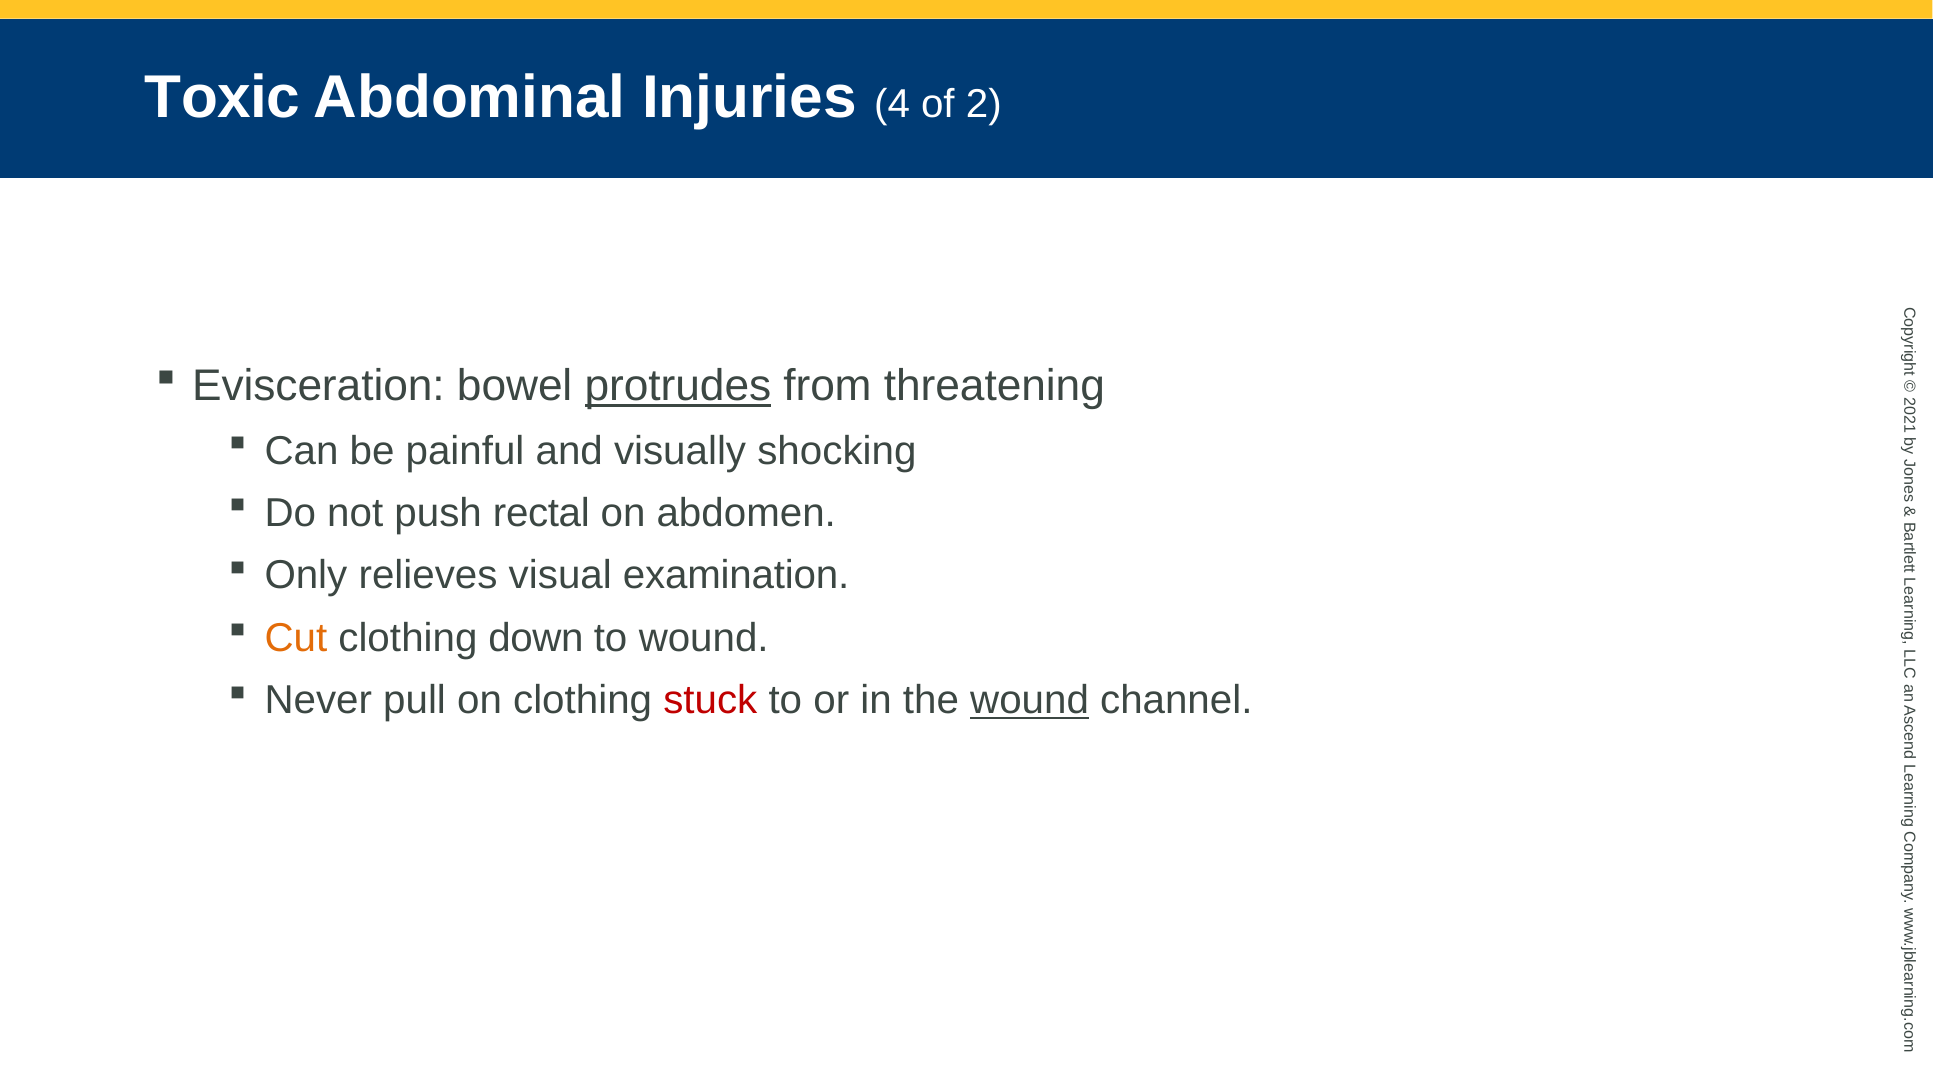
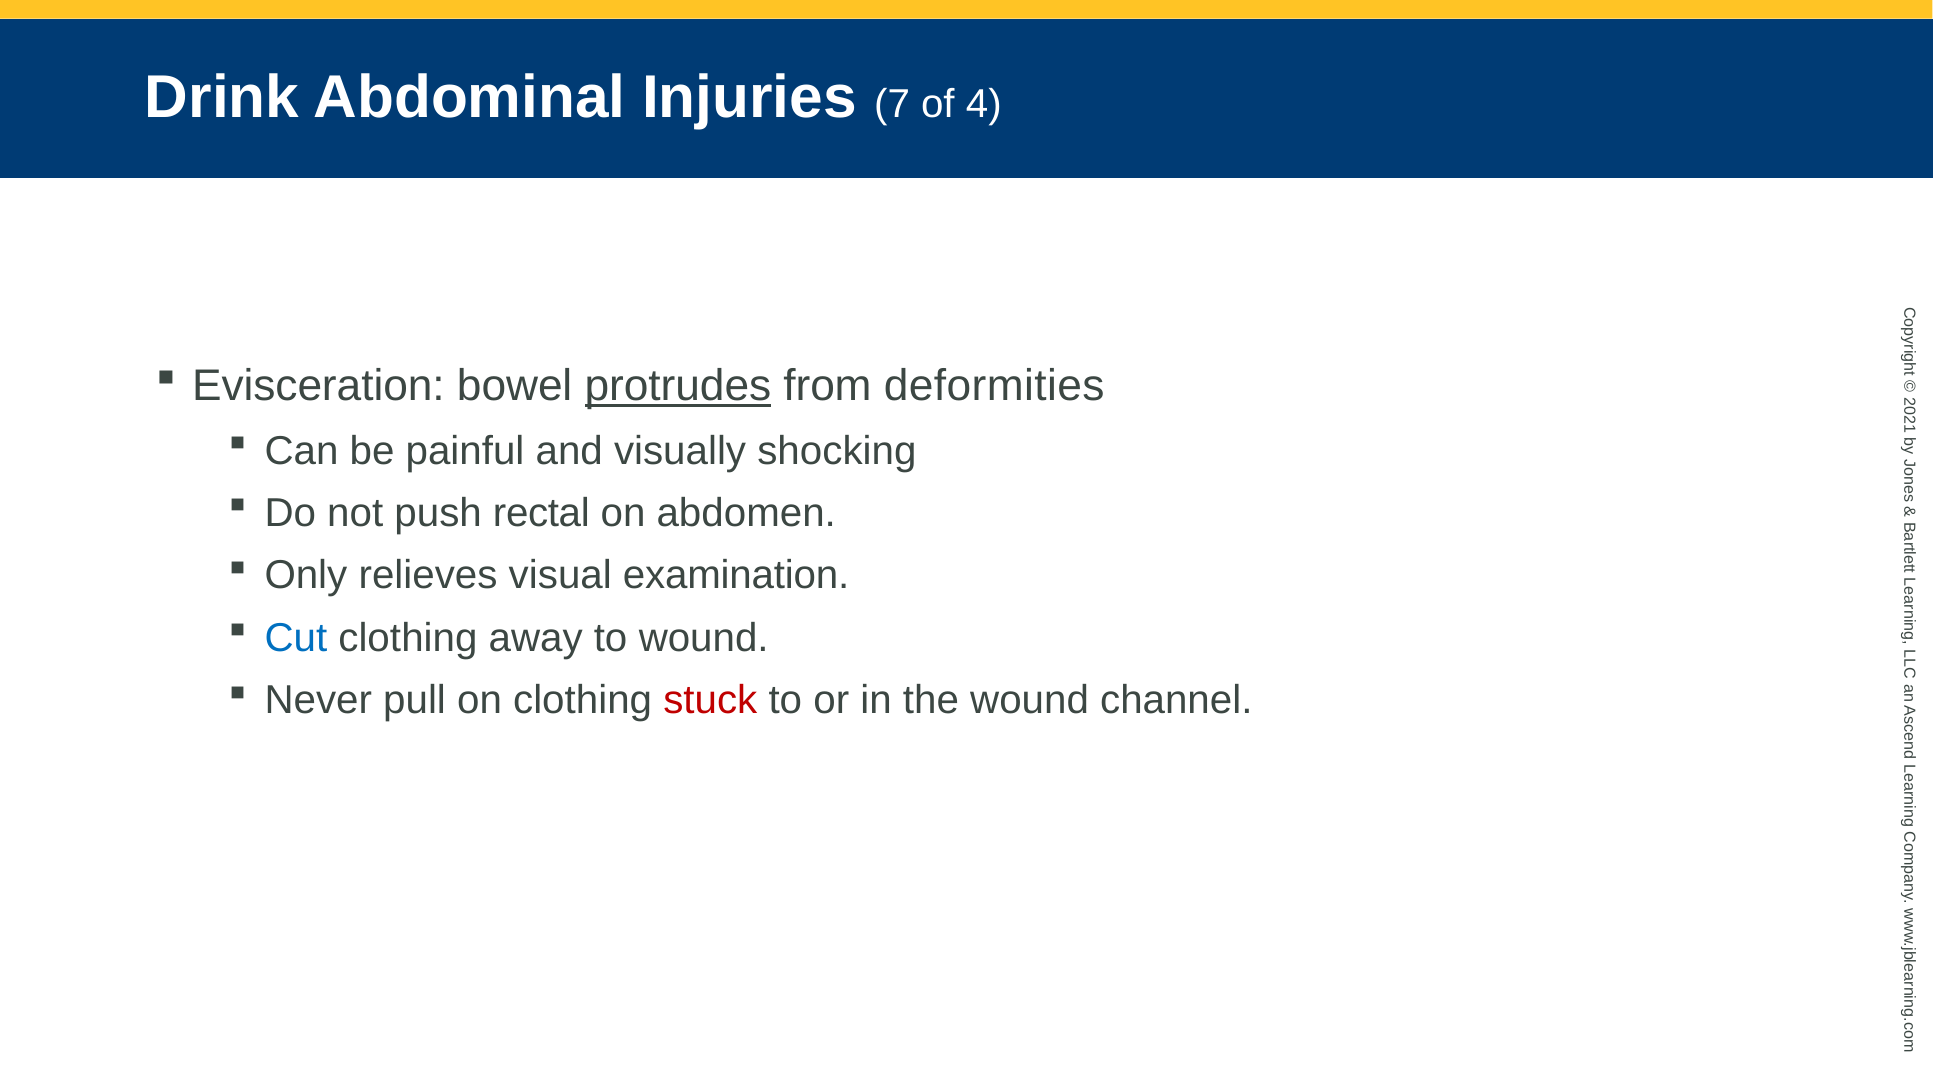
Toxic: Toxic -> Drink
4: 4 -> 7
of 2: 2 -> 4
threatening: threatening -> deformities
Cut colour: orange -> blue
down: down -> away
wound at (1030, 701) underline: present -> none
